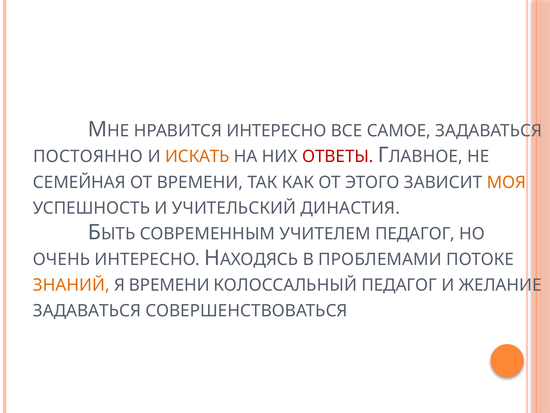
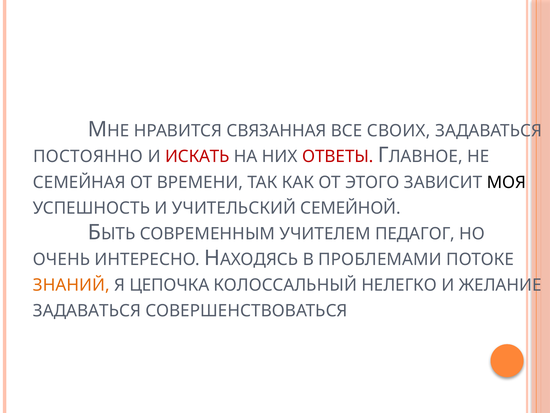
НРАВИТСЯ ИНТЕРЕСНО: ИНТЕРЕСНО -> СВЯЗАННАЯ
САМОЕ: САМОЕ -> СВОИХ
ИСКАТЬ colour: orange -> red
МОЯ colour: orange -> black
ДИНАСТИЯ: ДИНАСТИЯ -> СЕМЕЙНОЙ
Я ВРЕМЕНИ: ВРЕМЕНИ -> ЦЕПОЧКА
КОЛОССАЛЬНЫЙ ПЕДАГОГ: ПЕДАГОГ -> НЕЛЕГКО
